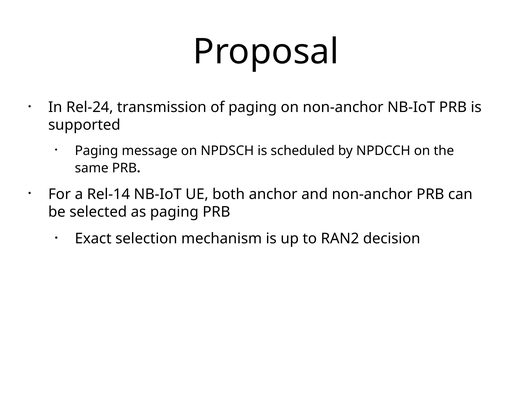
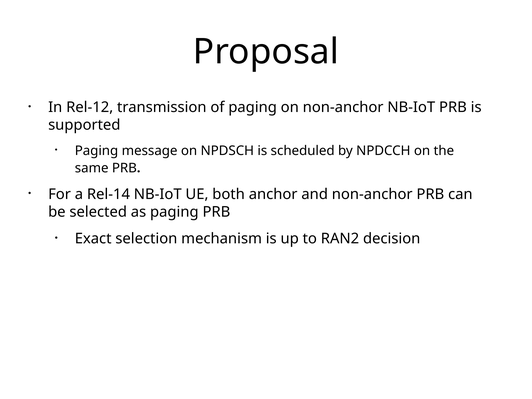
Rel-24: Rel-24 -> Rel-12
